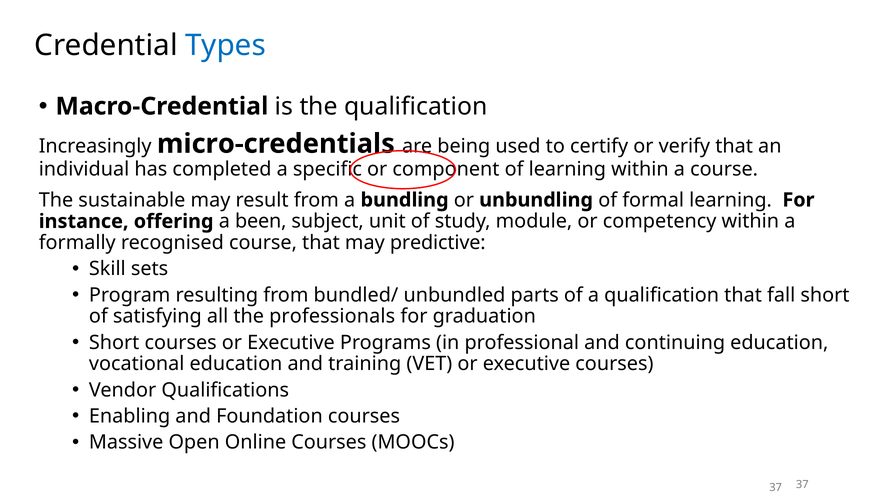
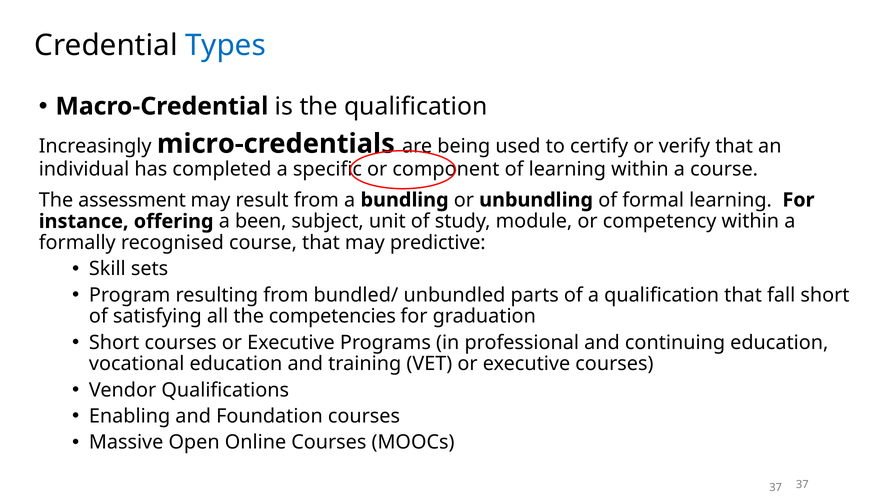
sustainable: sustainable -> assessment
professionals: professionals -> competencies
